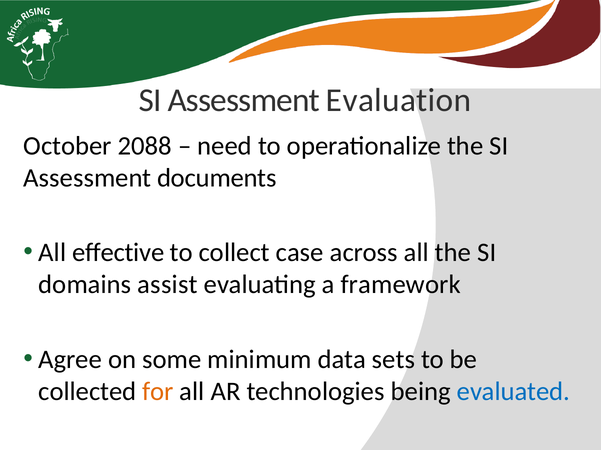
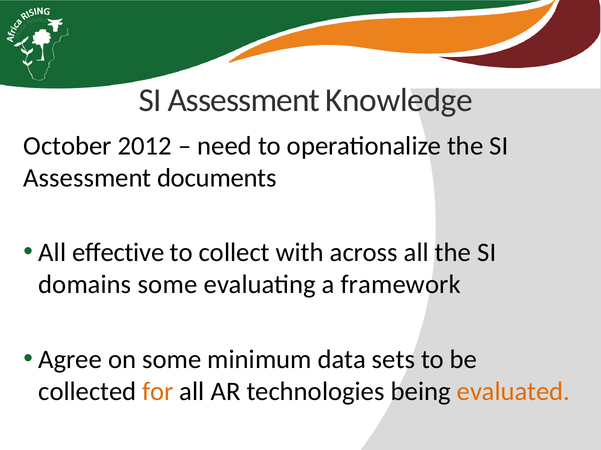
Evaluation: Evaluation -> Knowledge
2088: 2088 -> 2012
case: case -> with
domains assist: assist -> some
evaluated colour: blue -> orange
